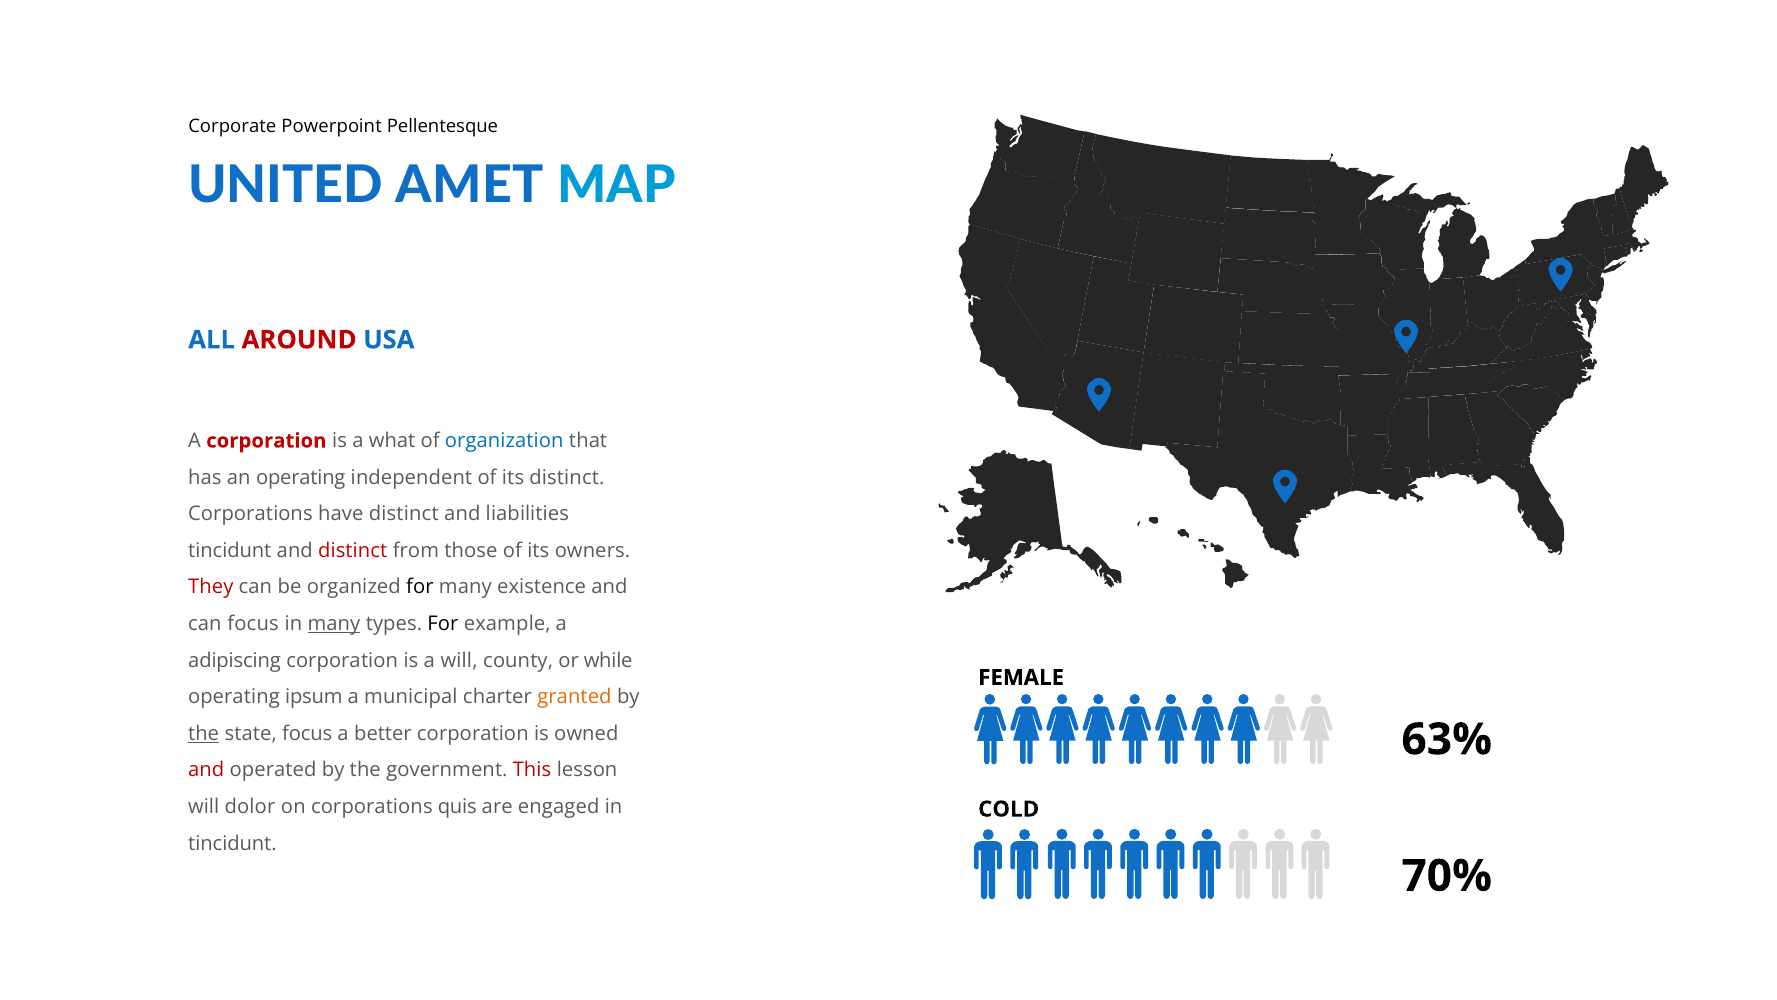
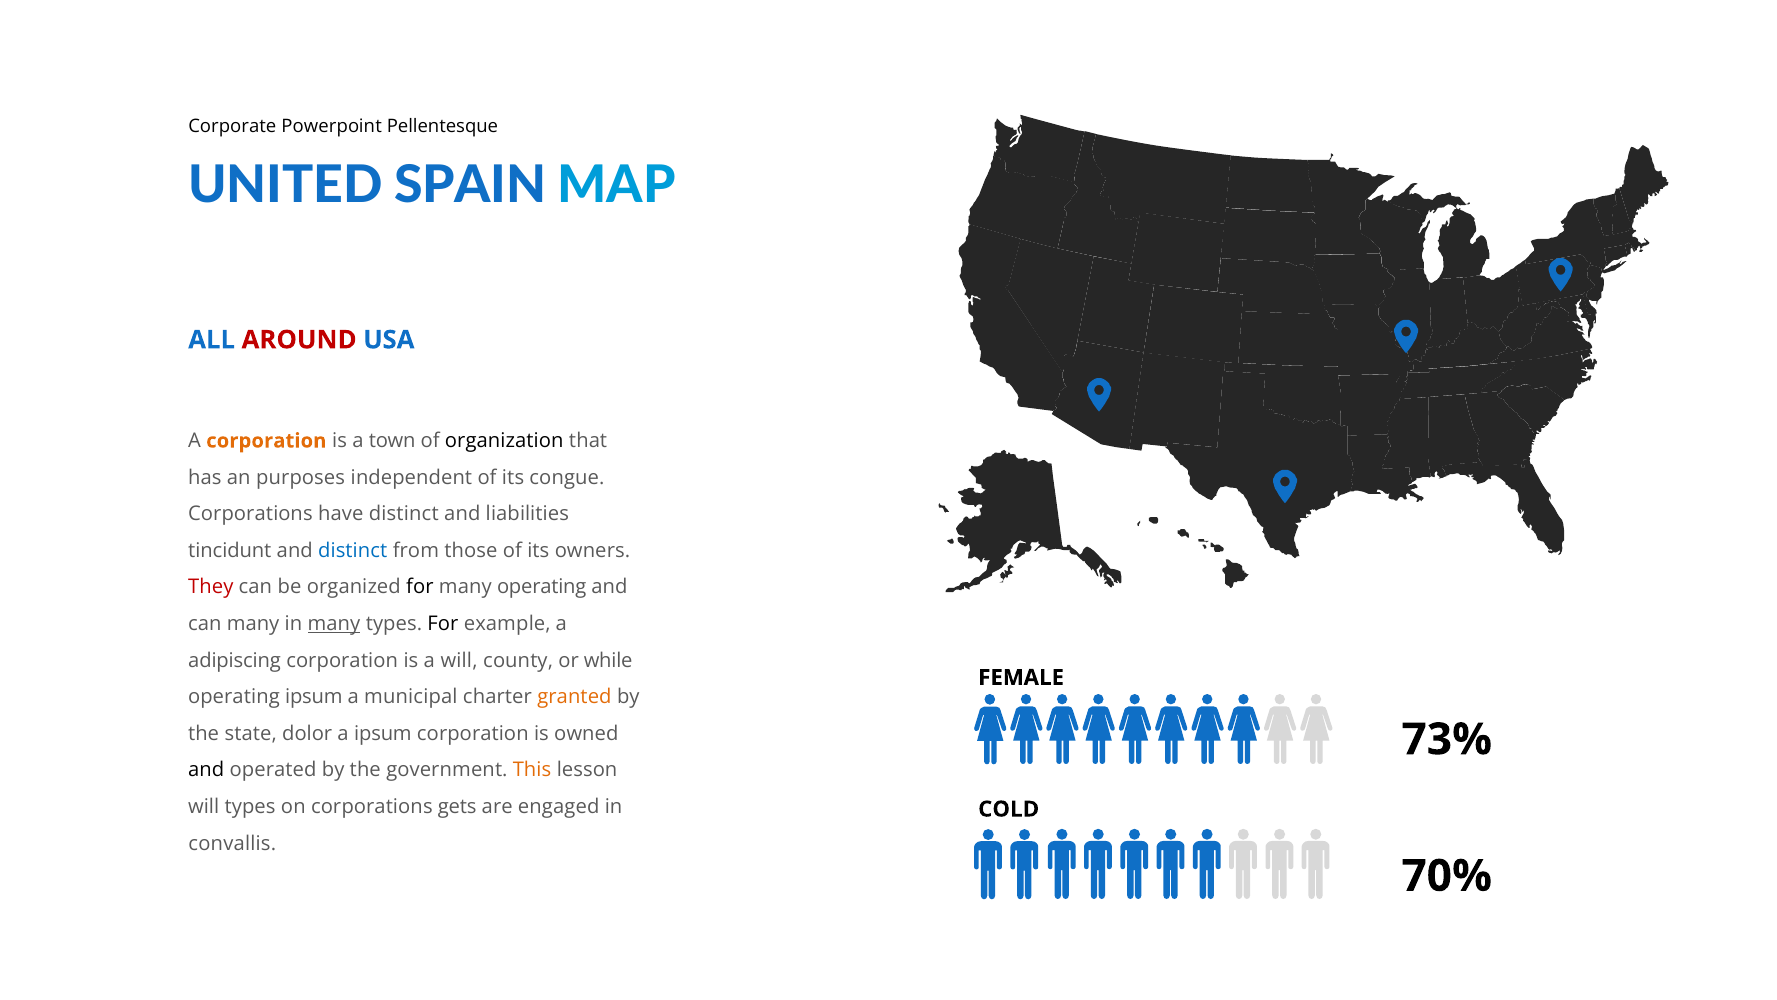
AMET: AMET -> SPAIN
corporation at (266, 441) colour: red -> orange
what: what -> town
organization colour: blue -> black
an operating: operating -> purposes
its distinct: distinct -> congue
distinct at (353, 550) colour: red -> blue
many existence: existence -> operating
can focus: focus -> many
63%: 63% -> 73%
the at (204, 733) underline: present -> none
state focus: focus -> dolor
a better: better -> ipsum
and at (206, 770) colour: red -> black
This colour: red -> orange
will dolor: dolor -> types
quis: quis -> gets
tincidunt at (232, 843): tincidunt -> convallis
